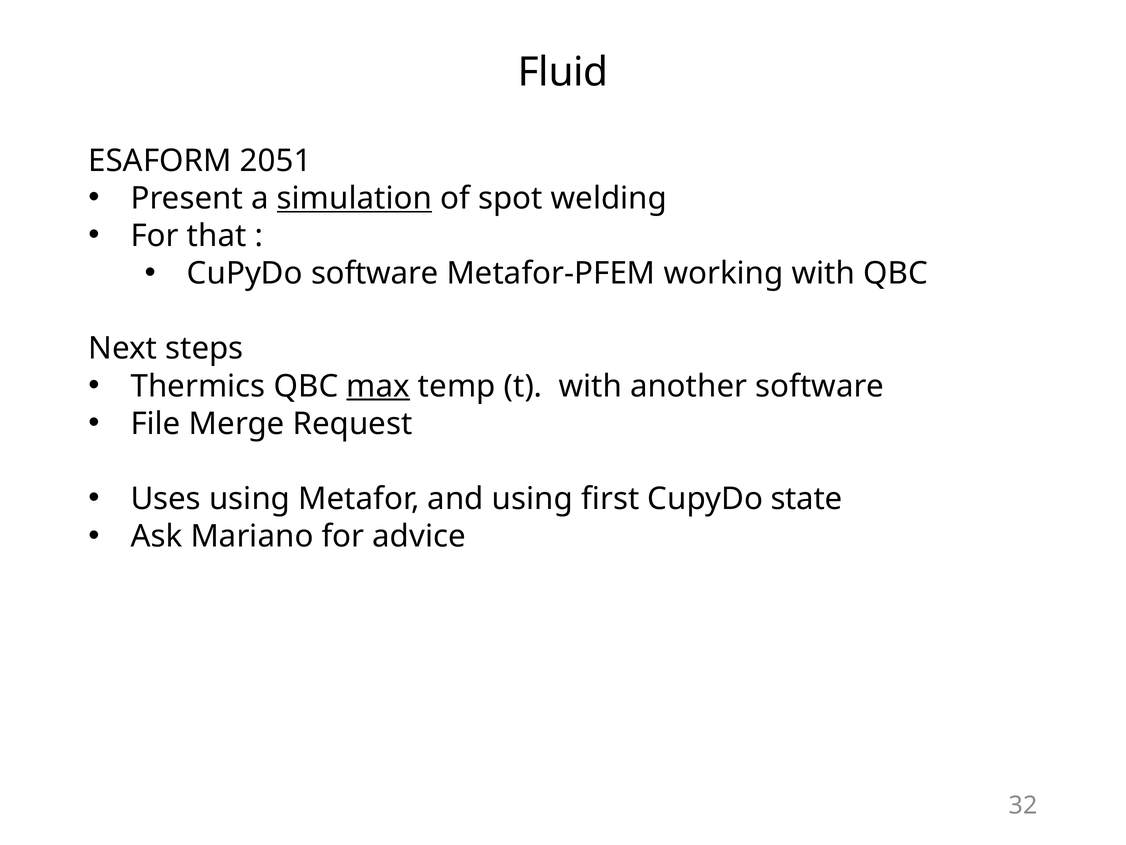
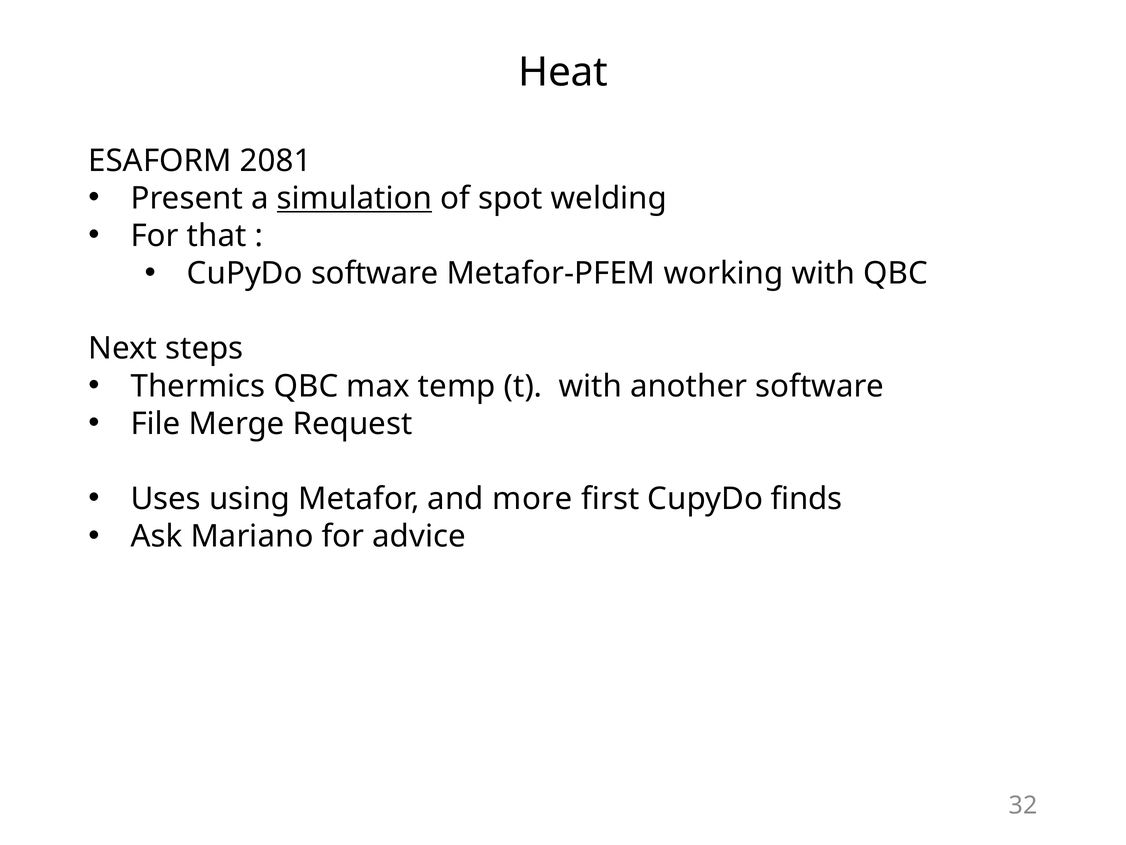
Fluid: Fluid -> Heat
2051: 2051 -> 2081
max underline: present -> none
and using: using -> more
state: state -> finds
